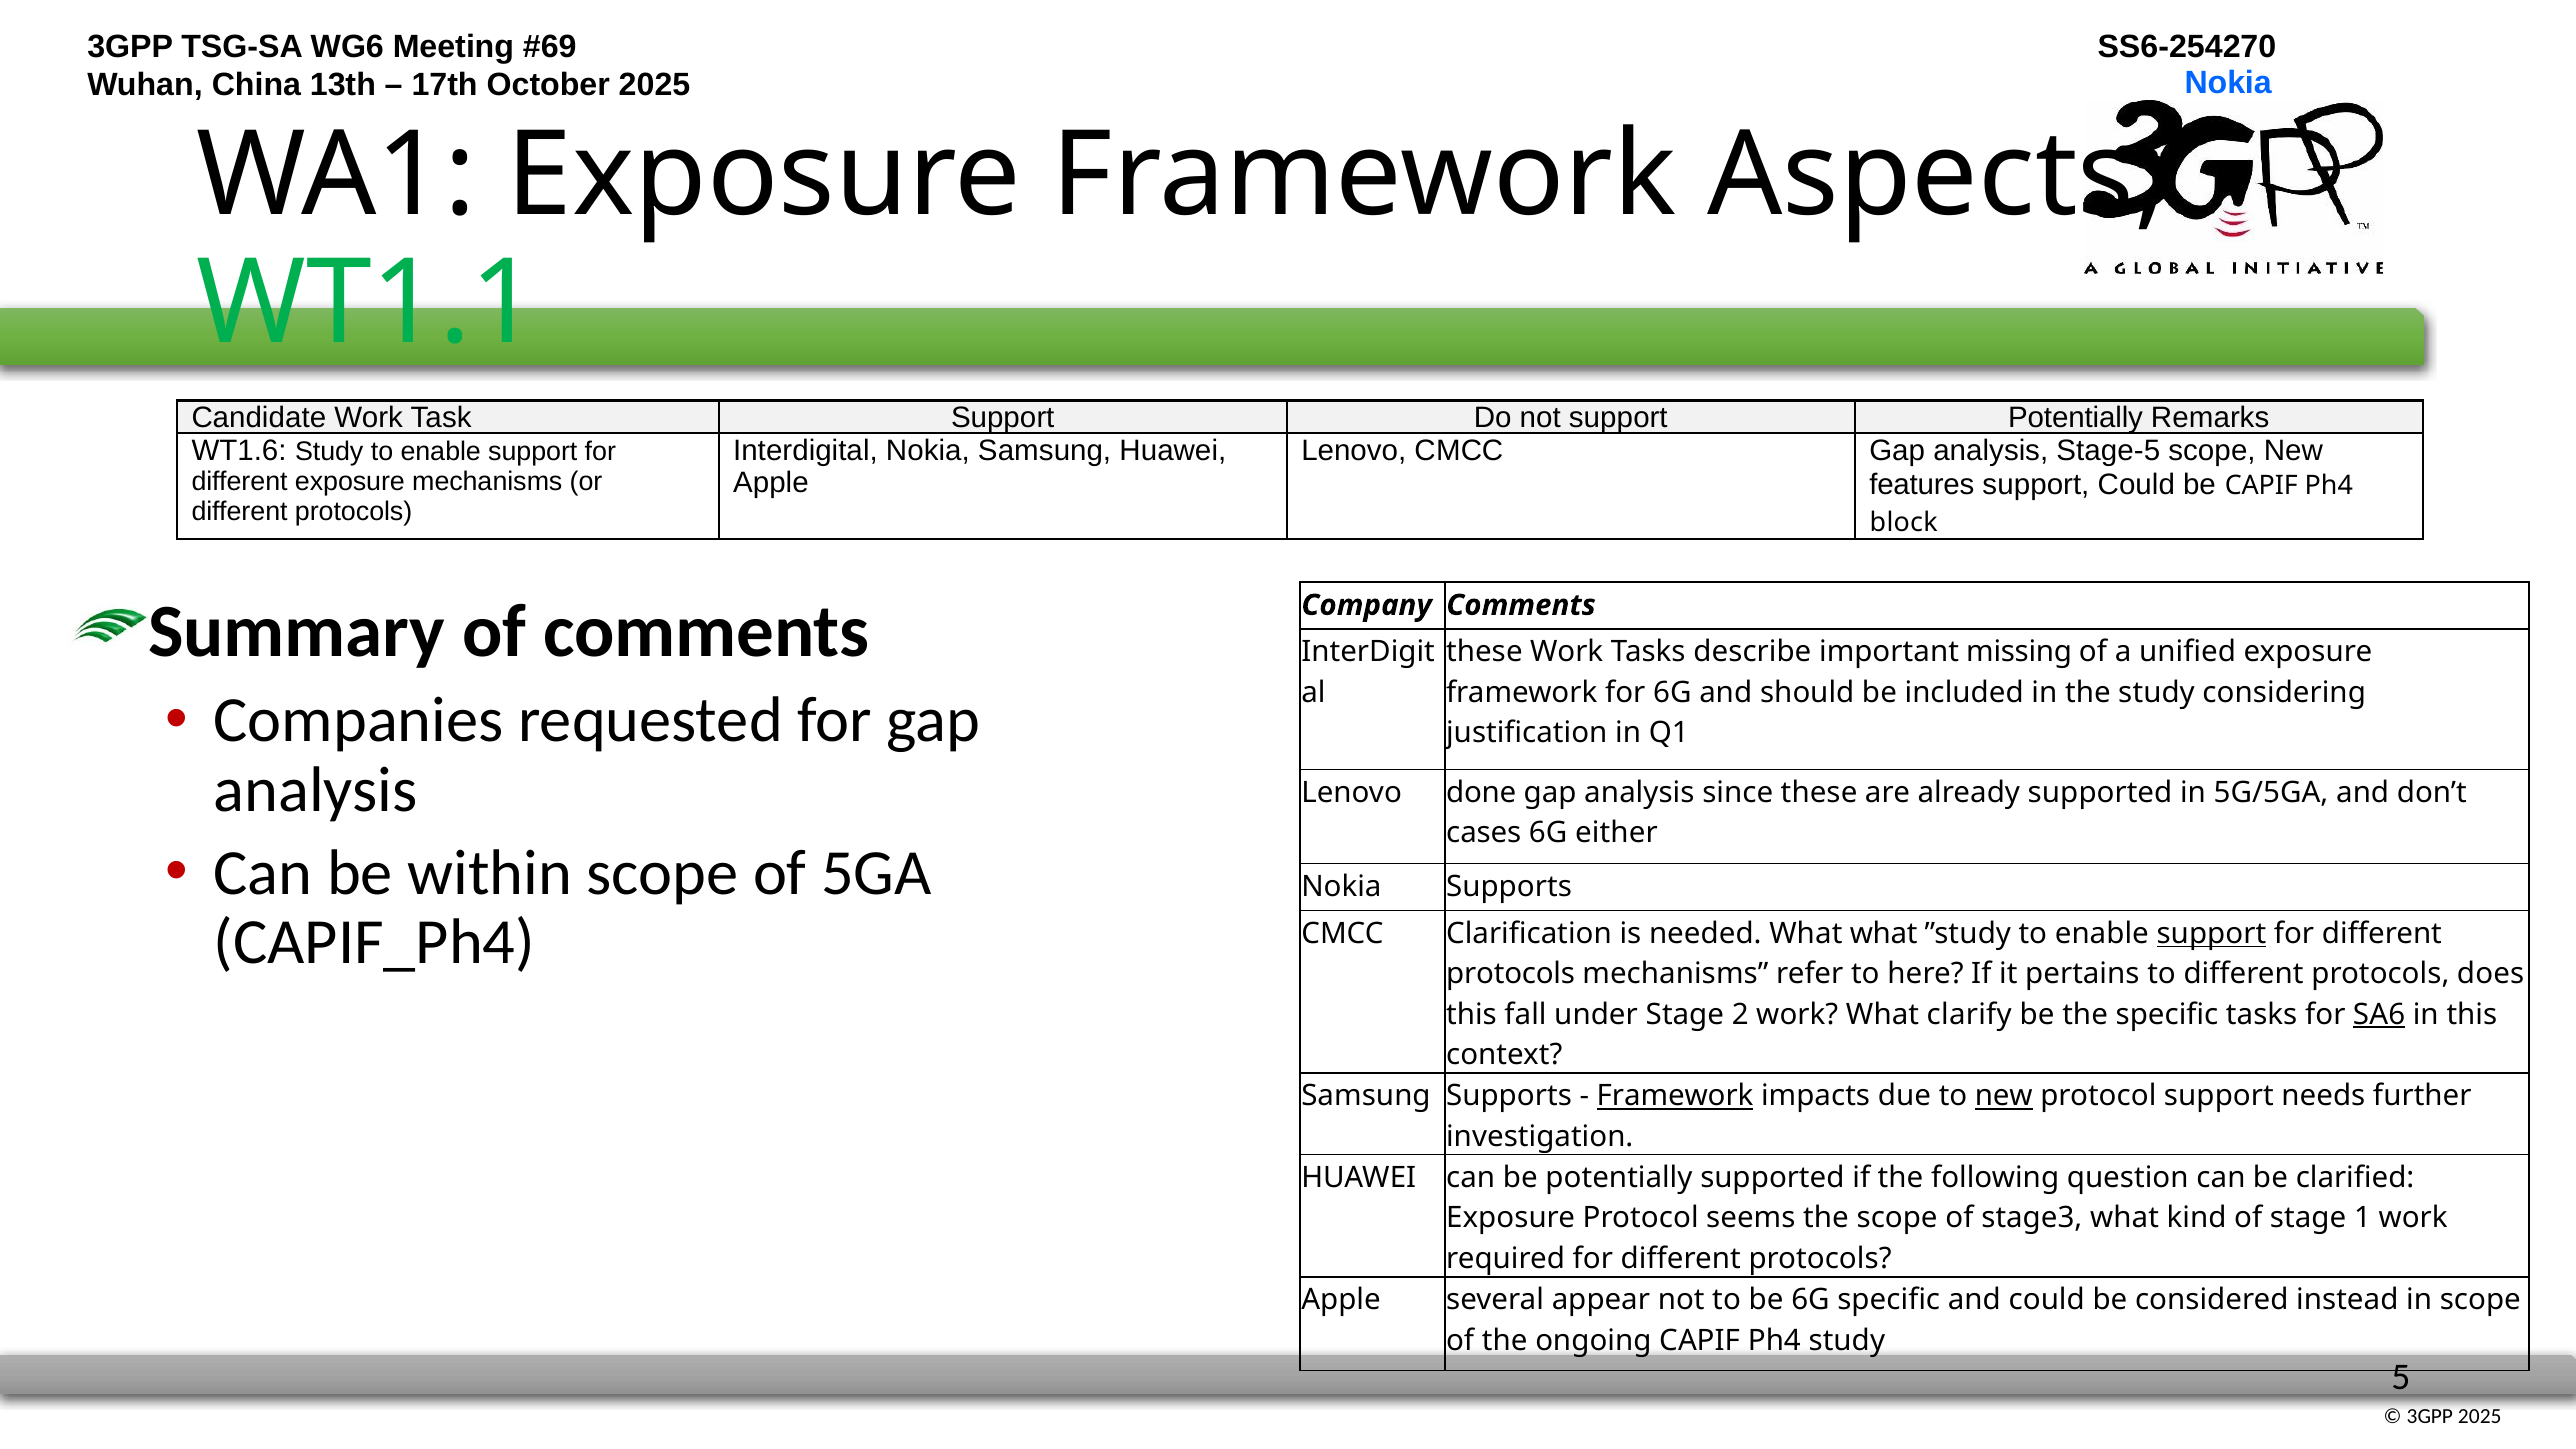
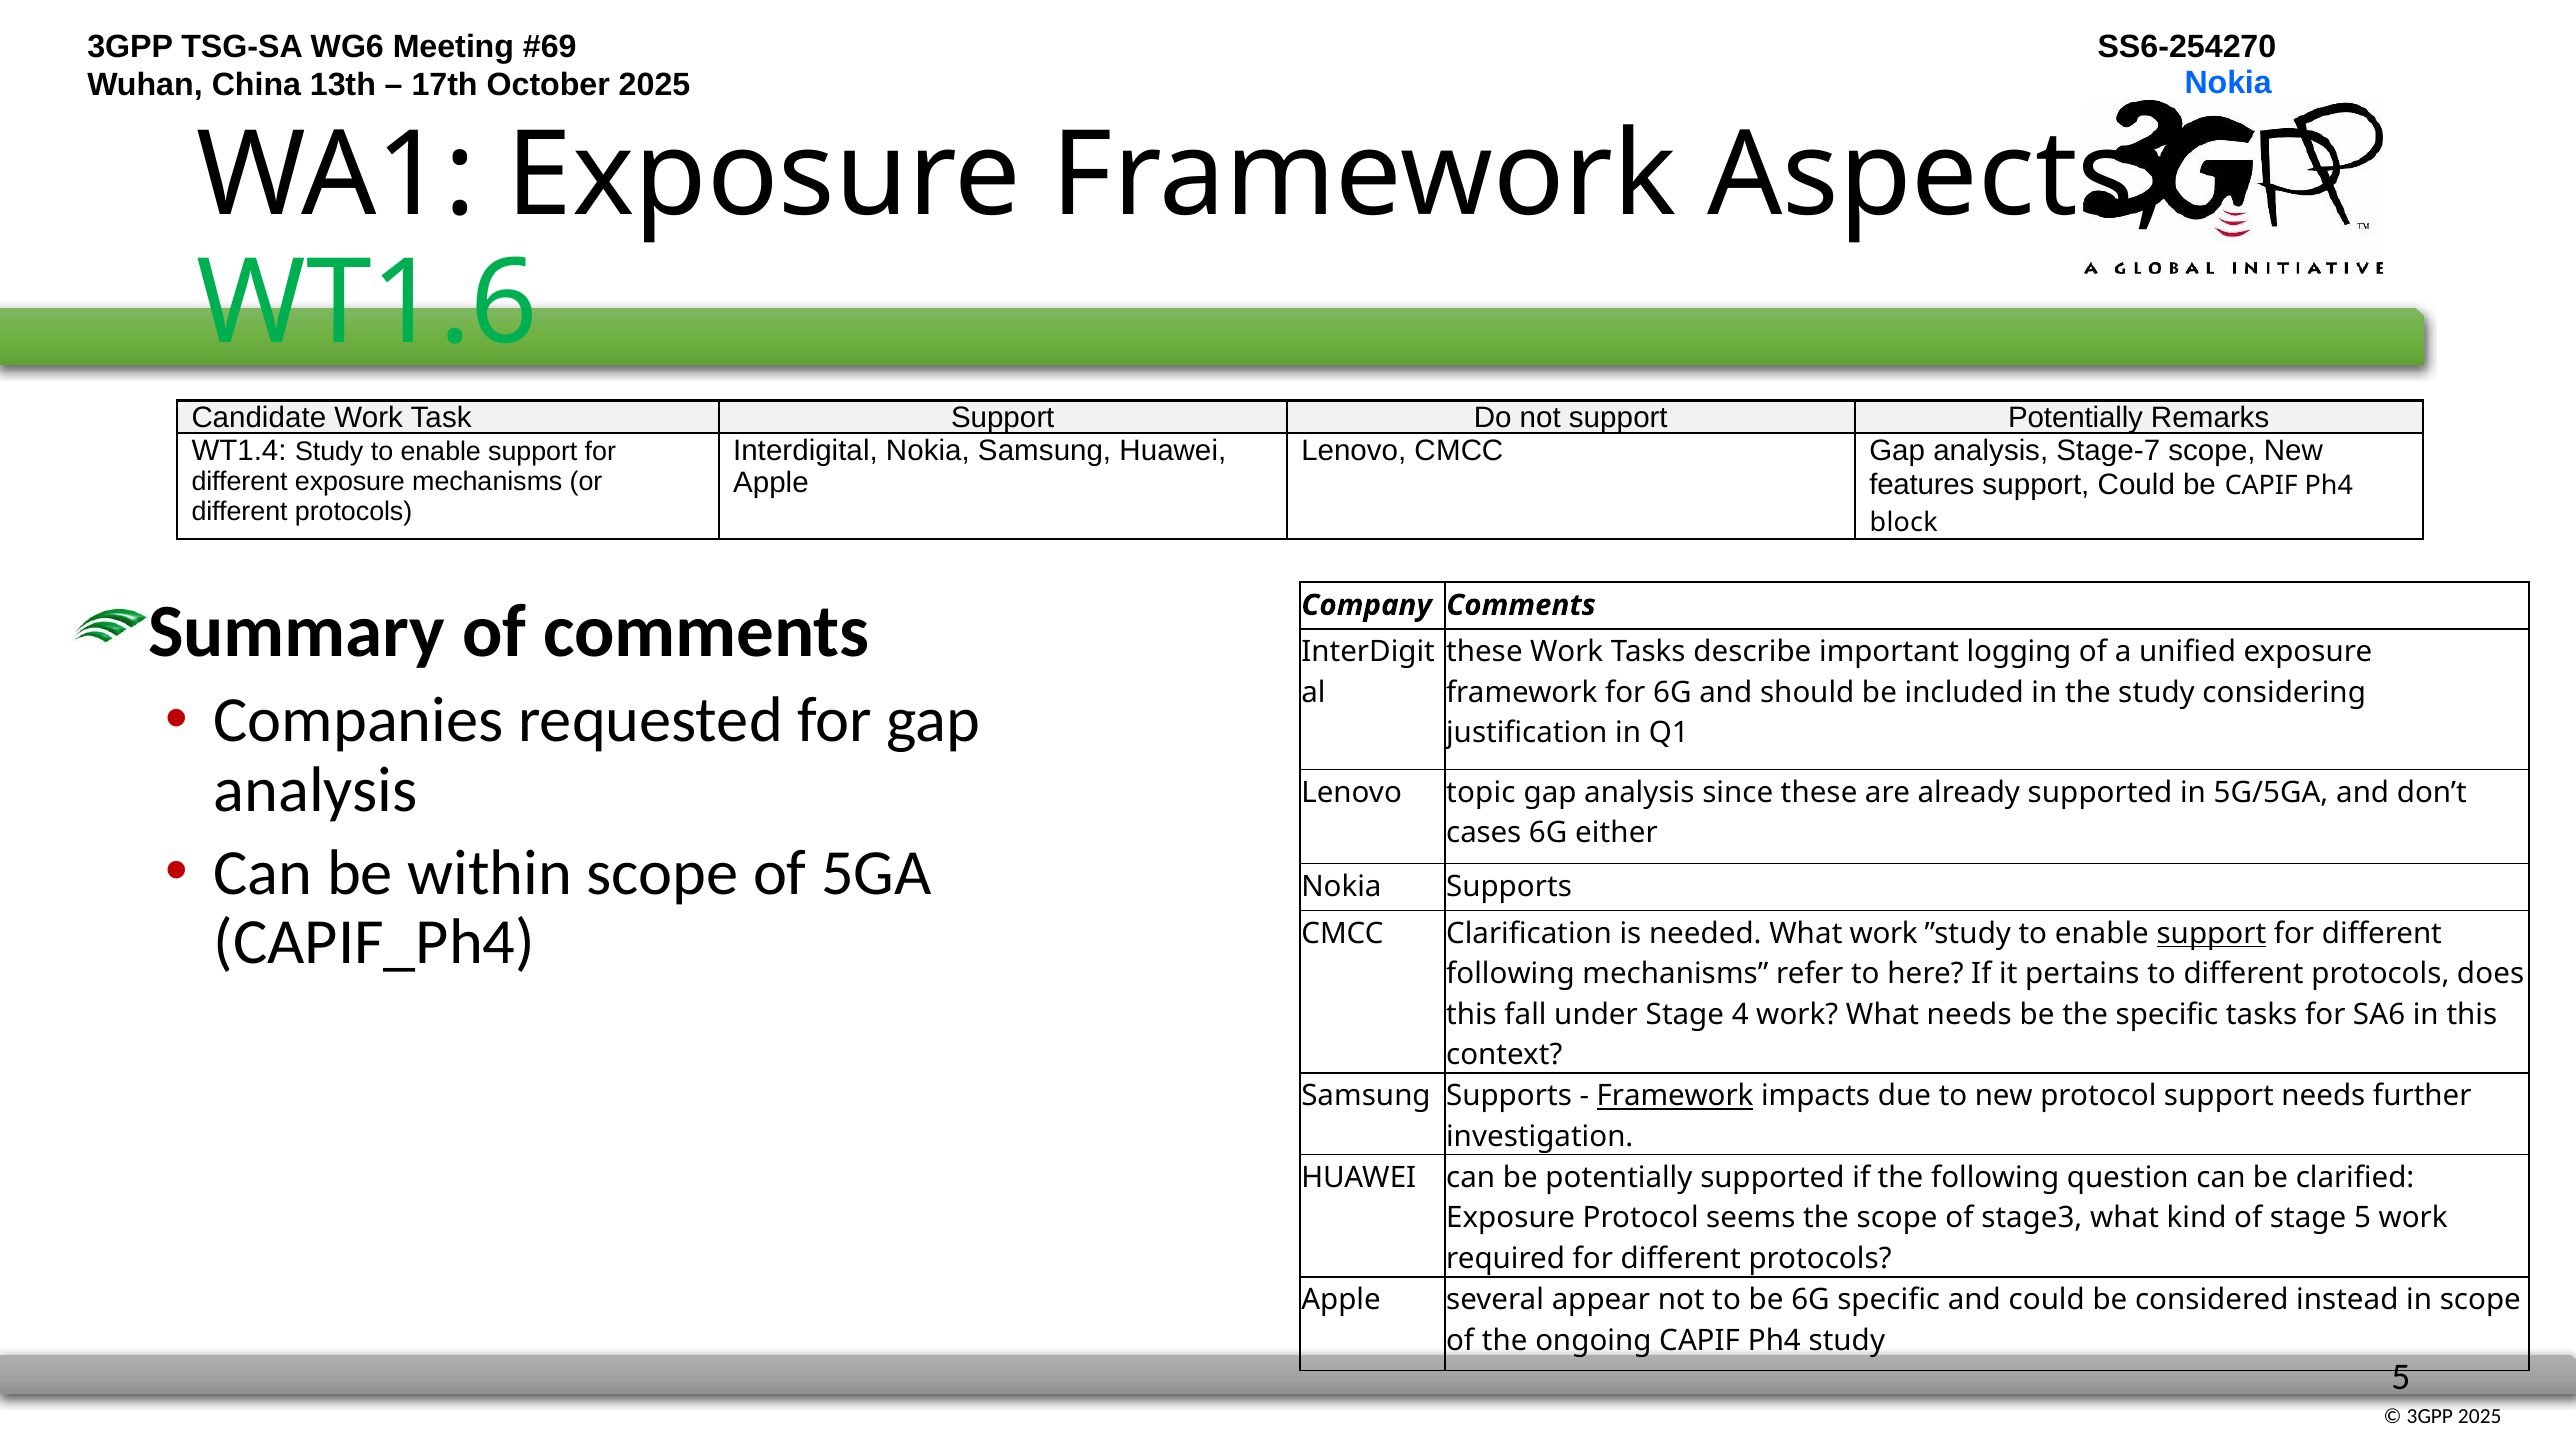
WT1.1: WT1.1 -> WT1.6
WT1.6: WT1.6 -> WT1.4
Stage-5: Stage-5 -> Stage-7
missing: missing -> logging
done: done -> topic
What what: what -> work
protocols at (1511, 974): protocols -> following
2: 2 -> 4
What clarify: clarify -> needs
SA6 underline: present -> none
new at (2004, 1096) underline: present -> none
stage 1: 1 -> 5
